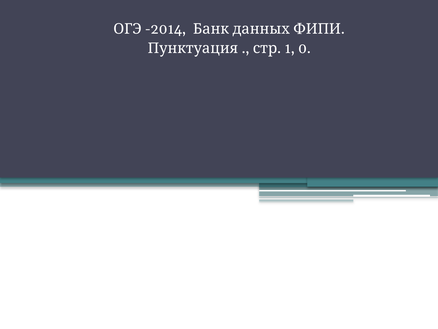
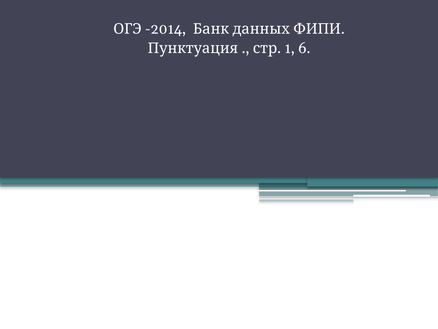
0: 0 -> 6
